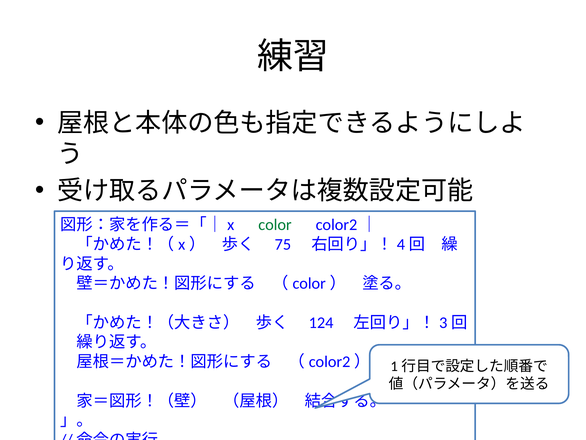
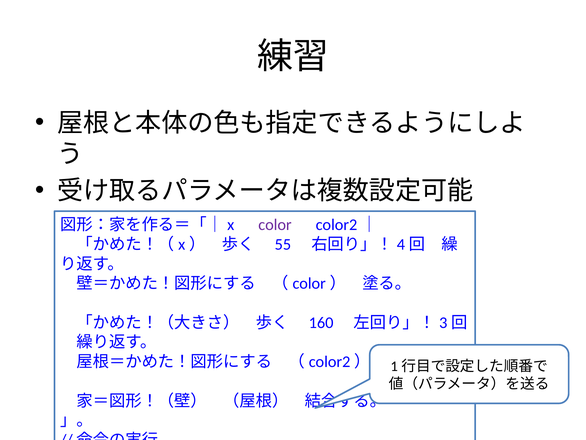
color colour: green -> purple
75: 75 -> 55
124: 124 -> 160
